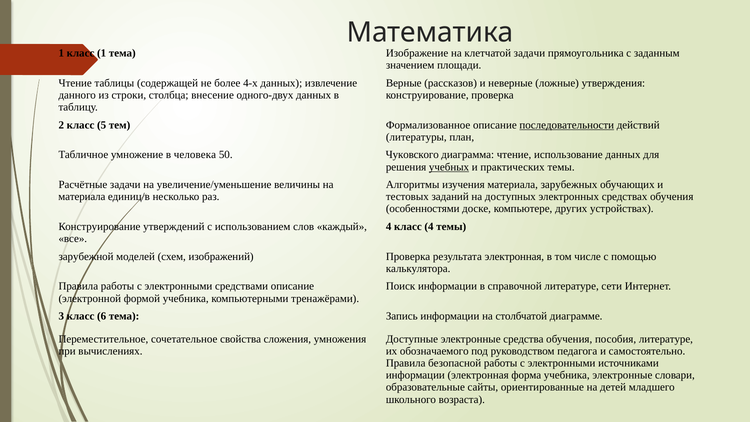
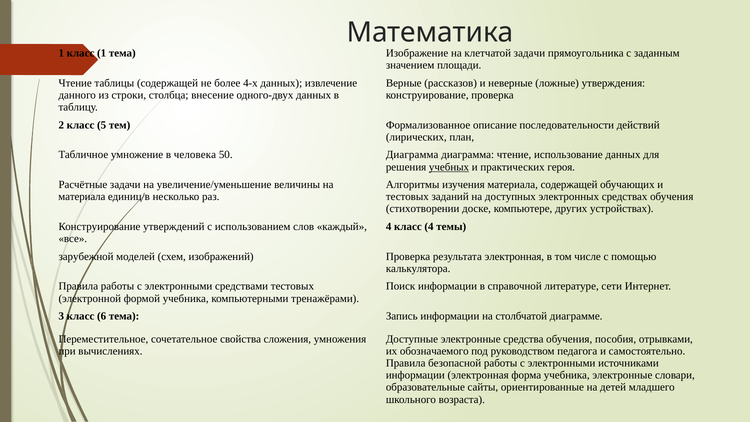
последовательности underline: present -> none
литературы: литературы -> лирических
50 Чуковского: Чуковского -> Диаграмма
практических темы: темы -> героя
материала зарубежных: зарубежных -> содержащей
особенностями: особенностями -> стихотворении
средствами описание: описание -> тестовых
пособия литературе: литературе -> отрывками
